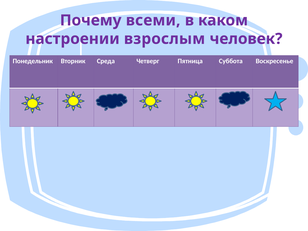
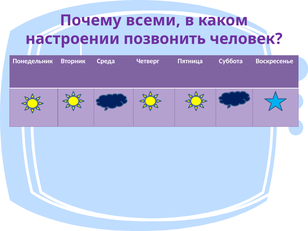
взрослым: взрослым -> позвонить
